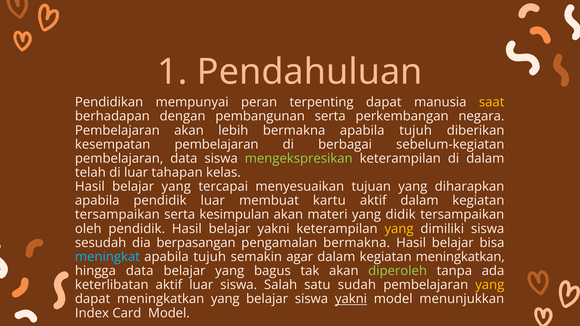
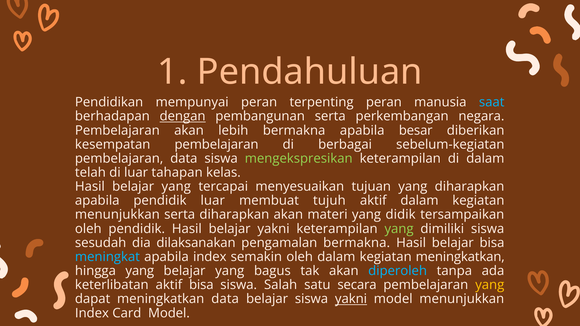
terpenting dapat: dapat -> peran
saat colour: yellow -> light blue
dengan underline: none -> present
bermakna apabila tujuh: tujuh -> besar
kartu: kartu -> tujuh
tersampaikan at (117, 215): tersampaikan -> menunjukkan
serta kesimpulan: kesimpulan -> diharapkan
yang at (399, 229) colour: yellow -> light green
berpasangan: berpasangan -> dilaksanakan
tujuh at (210, 257): tujuh -> index
semakin agar: agar -> oleh
hingga data: data -> yang
diperoleh colour: light green -> light blue
aktif luar: luar -> bisa
sudah: sudah -> secara
meningkatkan yang: yang -> data
